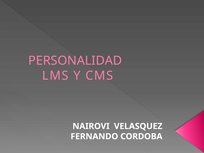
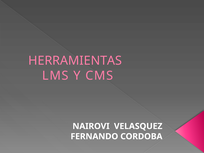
PERSONALIDAD: PERSONALIDAD -> HERRAMIENTAS
